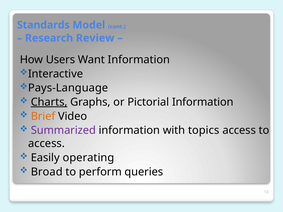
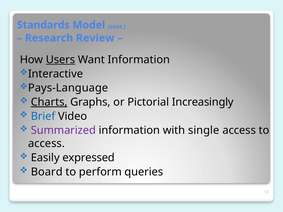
Users underline: none -> present
Pictorial Information: Information -> Increasingly
Brief colour: orange -> blue
topics: topics -> single
operating: operating -> expressed
Broad: Broad -> Board
